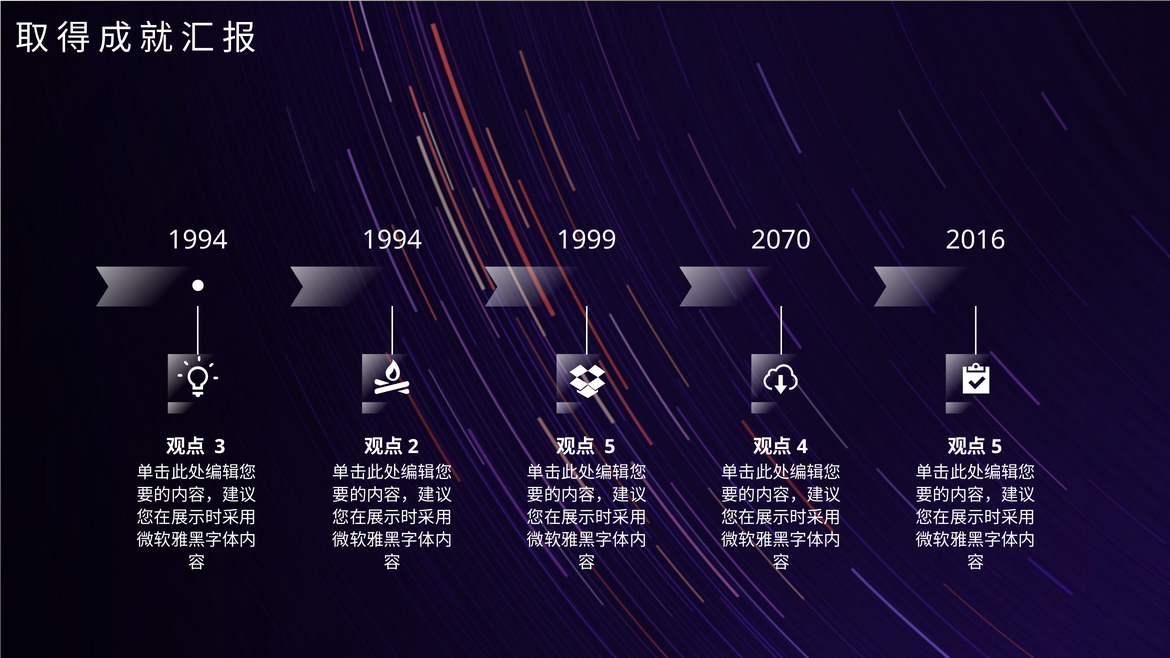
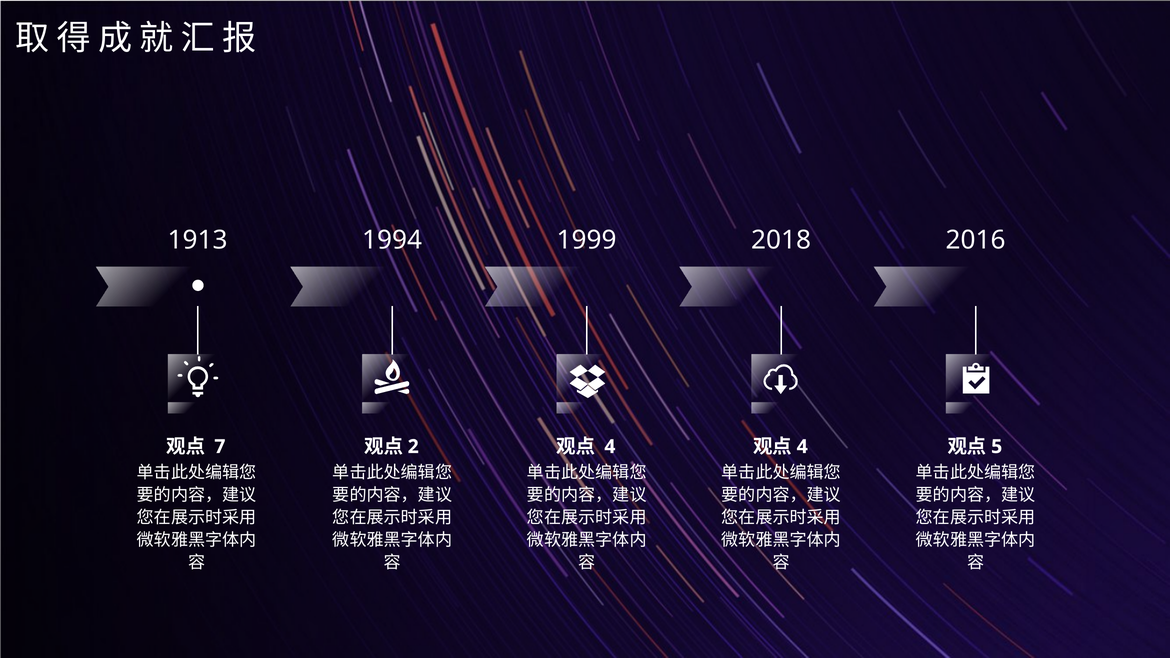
1994 at (198, 240): 1994 -> 1913
2070: 2070 -> 2018
3: 3 -> 7
5 at (610, 447): 5 -> 4
